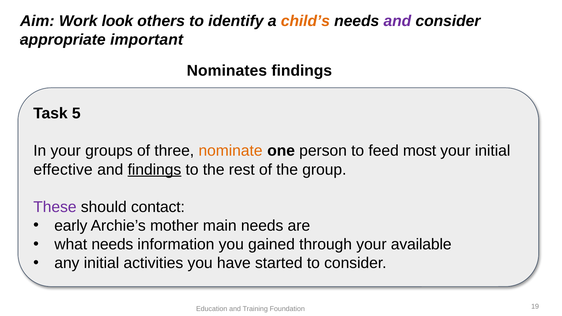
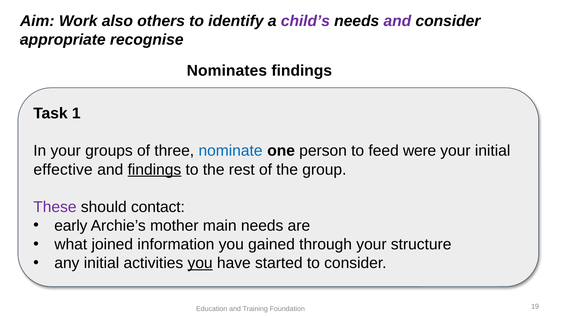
look: look -> also
child’s colour: orange -> purple
important: important -> recognise
5: 5 -> 1
nominate colour: orange -> blue
most: most -> were
what needs: needs -> joined
available: available -> structure
you at (200, 263) underline: none -> present
